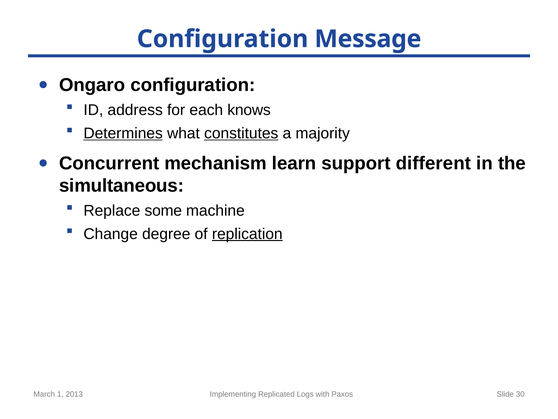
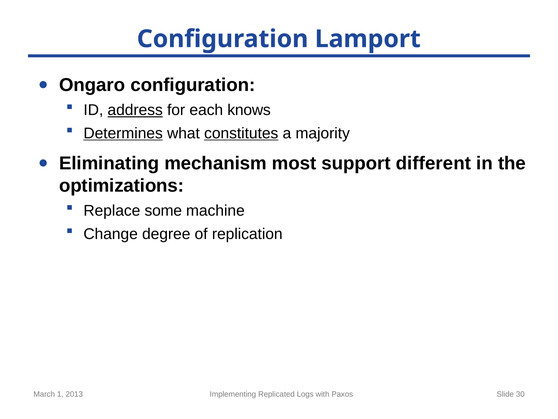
Message: Message -> Lamport
address underline: none -> present
Concurrent: Concurrent -> Eliminating
learn: learn -> most
simultaneous: simultaneous -> optimizations
replication underline: present -> none
